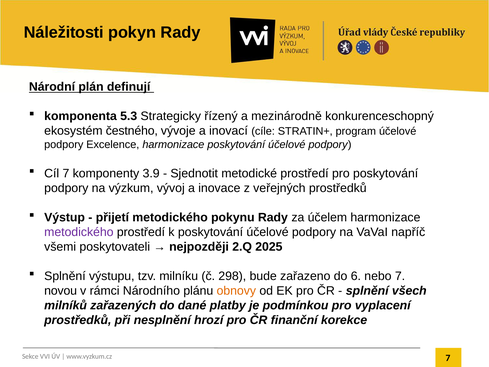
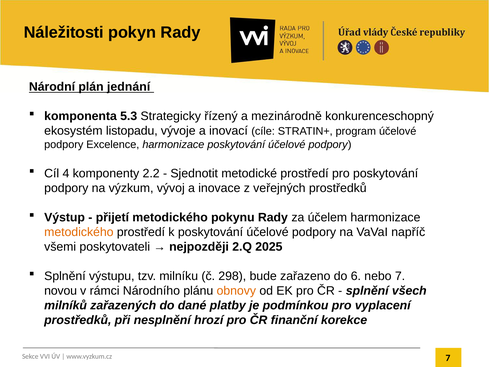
definují: definují -> jednání
čestného: čestného -> listopadu
Cíl 7: 7 -> 4
3.9: 3.9 -> 2.2
metodického at (79, 232) colour: purple -> orange
